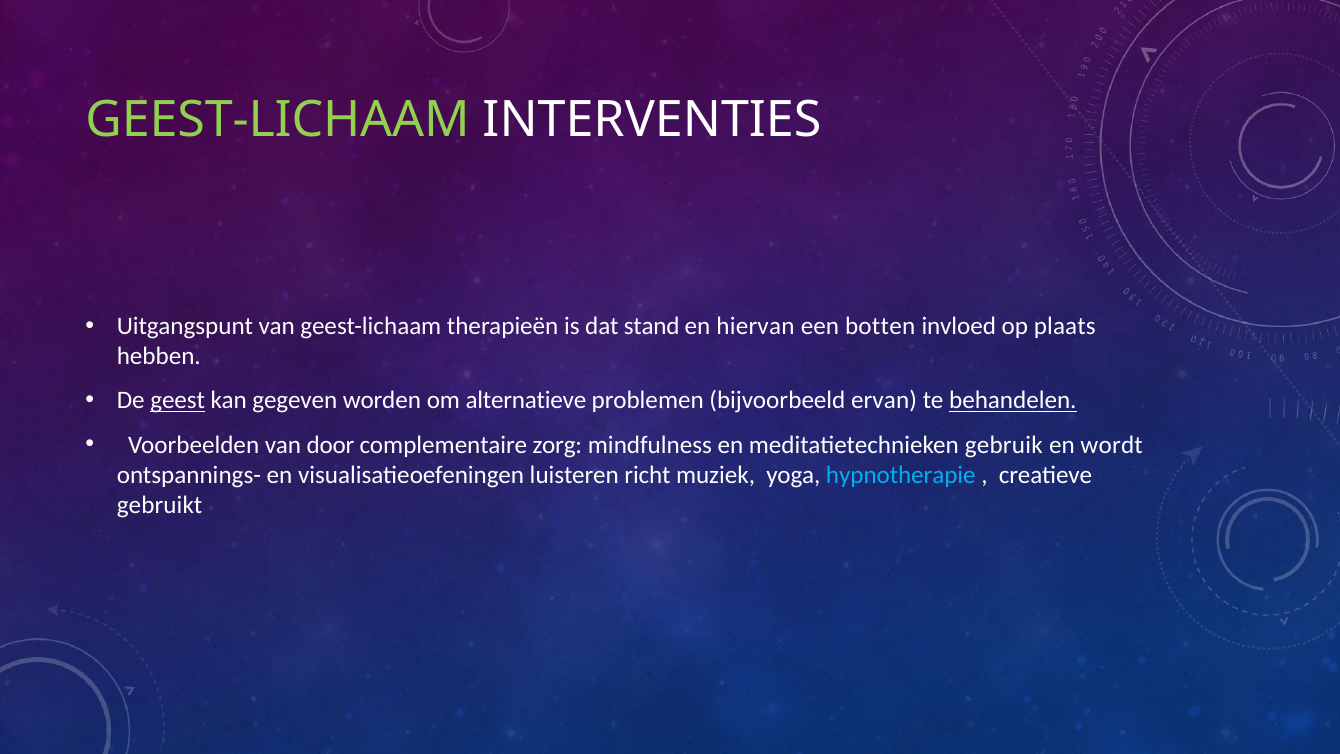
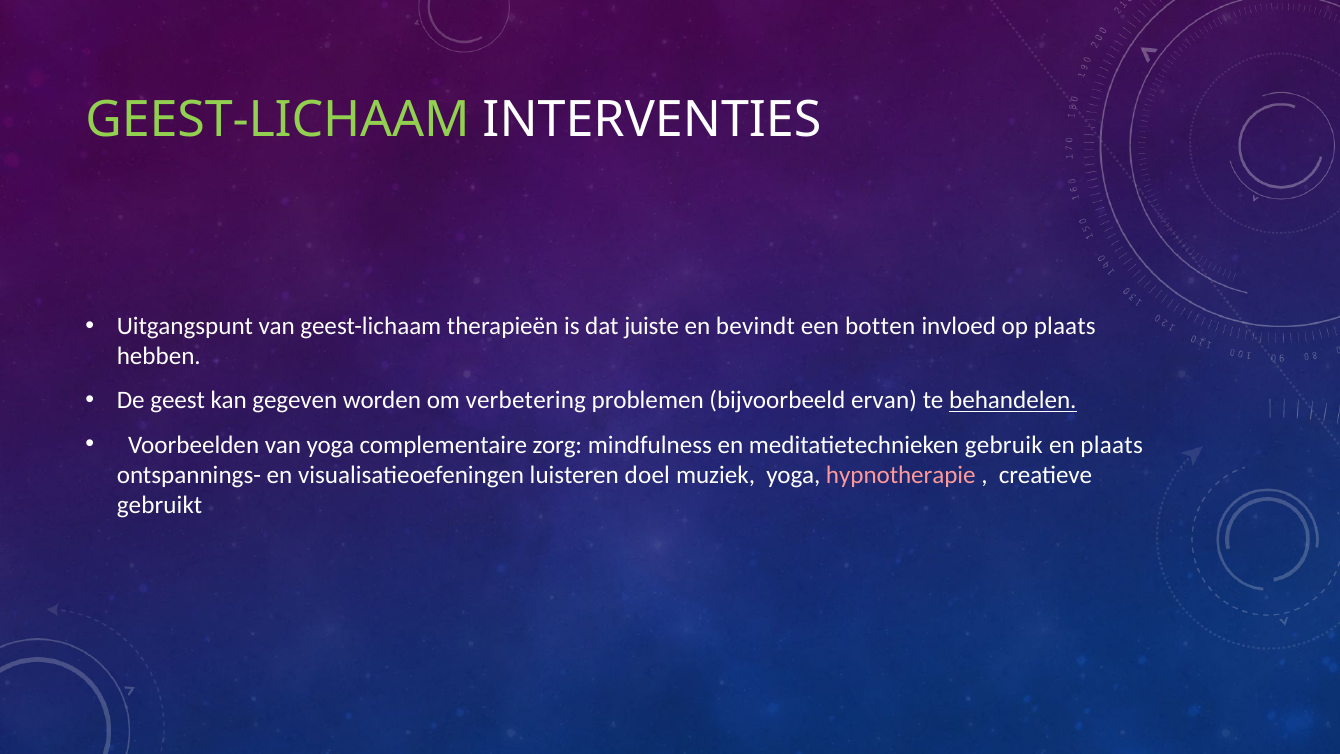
stand: stand -> juiste
hiervan: hiervan -> bevindt
geest underline: present -> none
alternatieve: alternatieve -> verbetering
van door: door -> yoga
en wordt: wordt -> plaats
richt: richt -> doel
hypnotherapie colour: light blue -> pink
